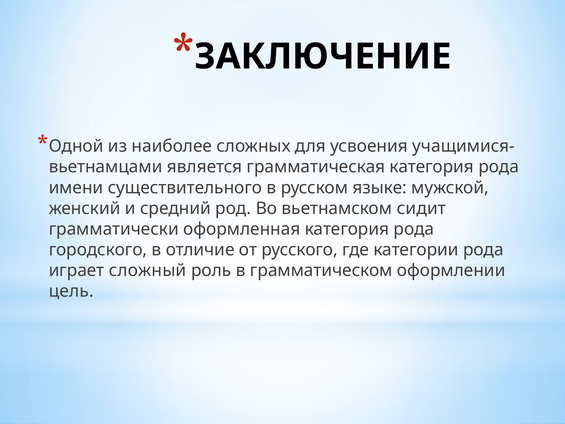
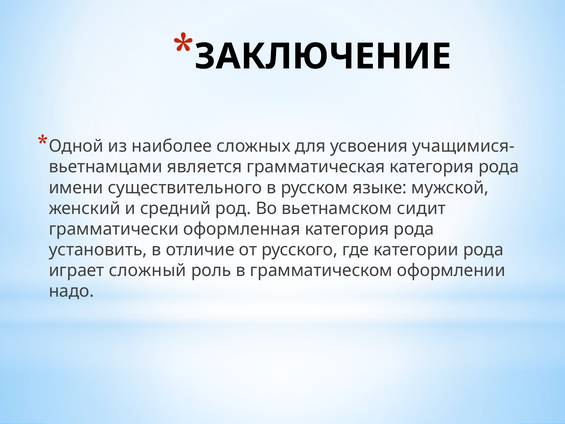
городского: городского -> установить
цель: цель -> надо
